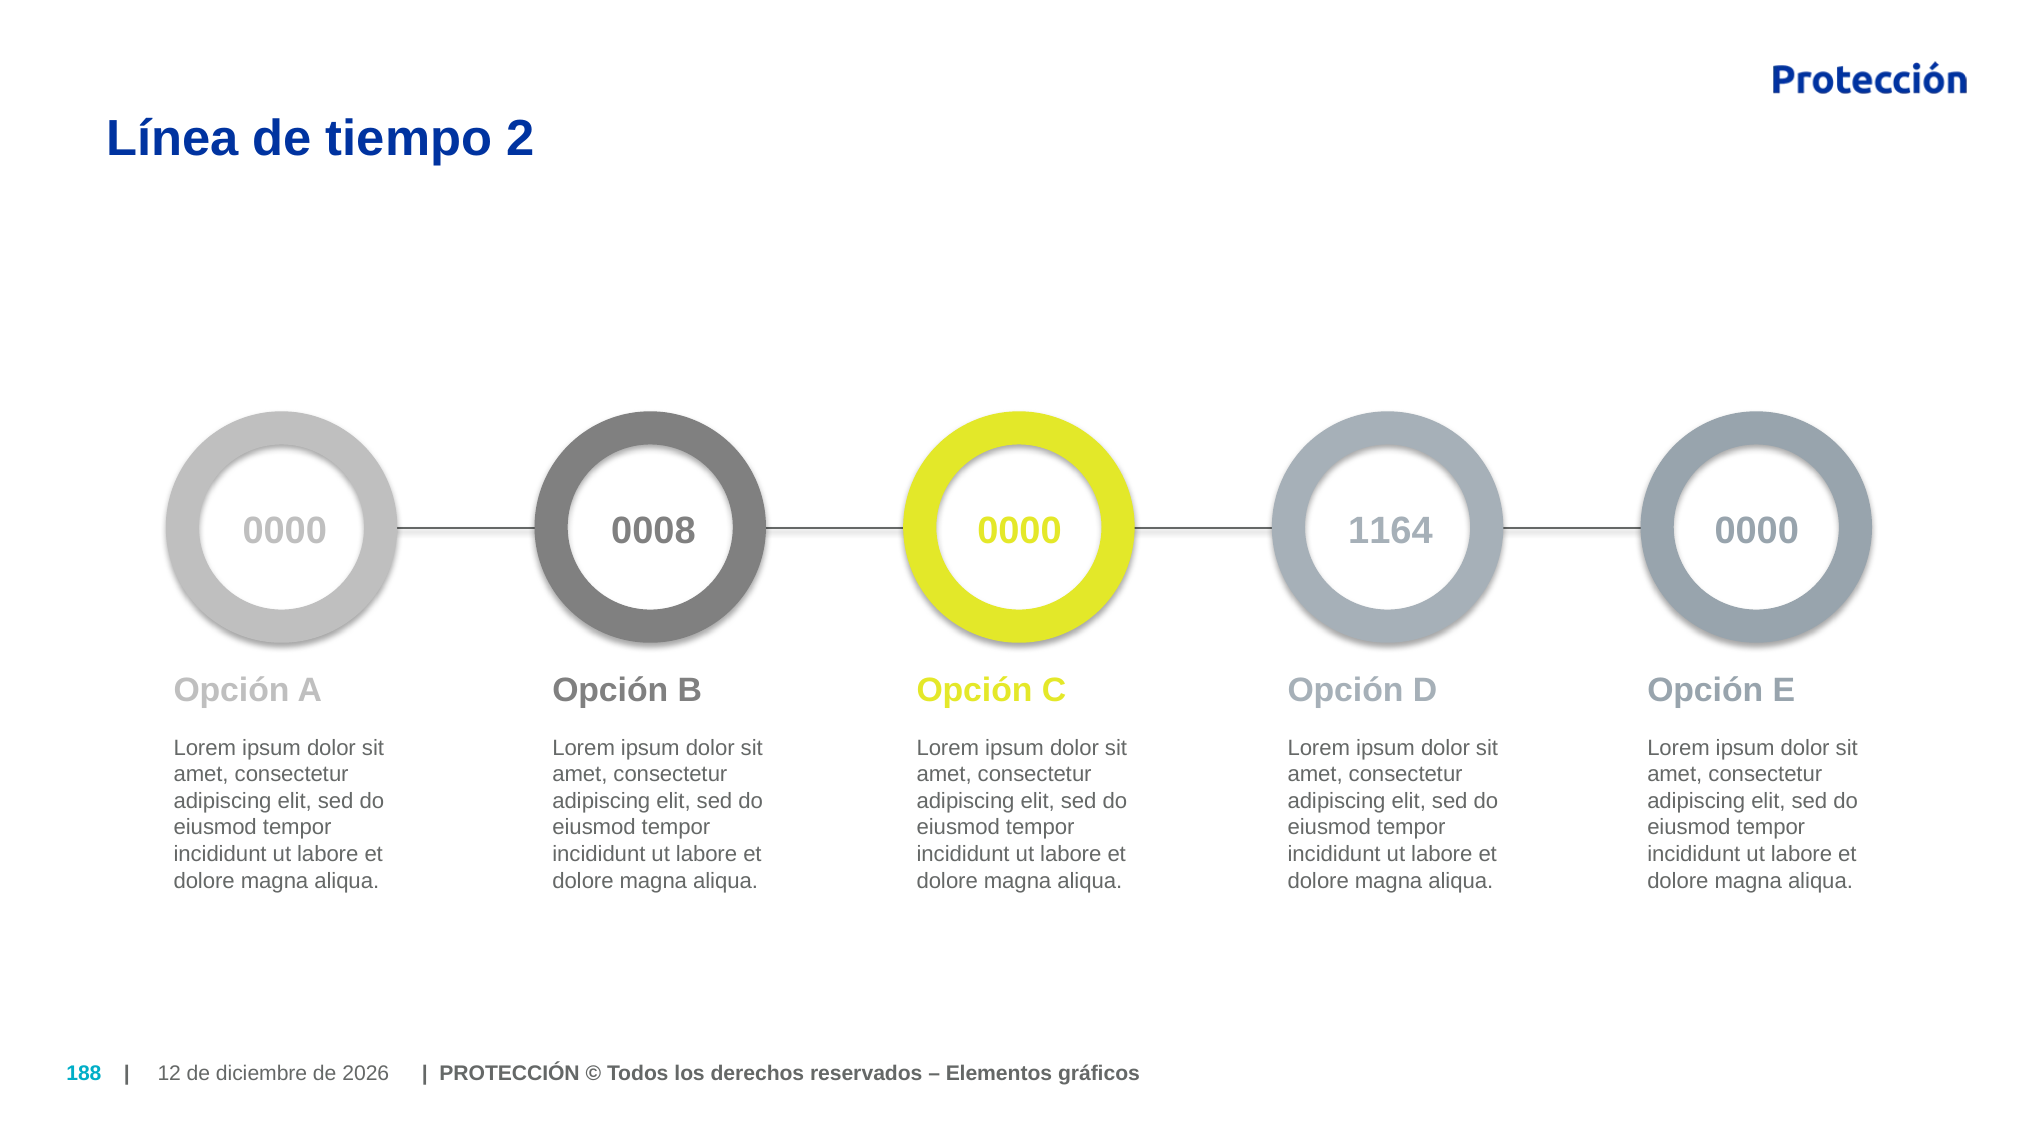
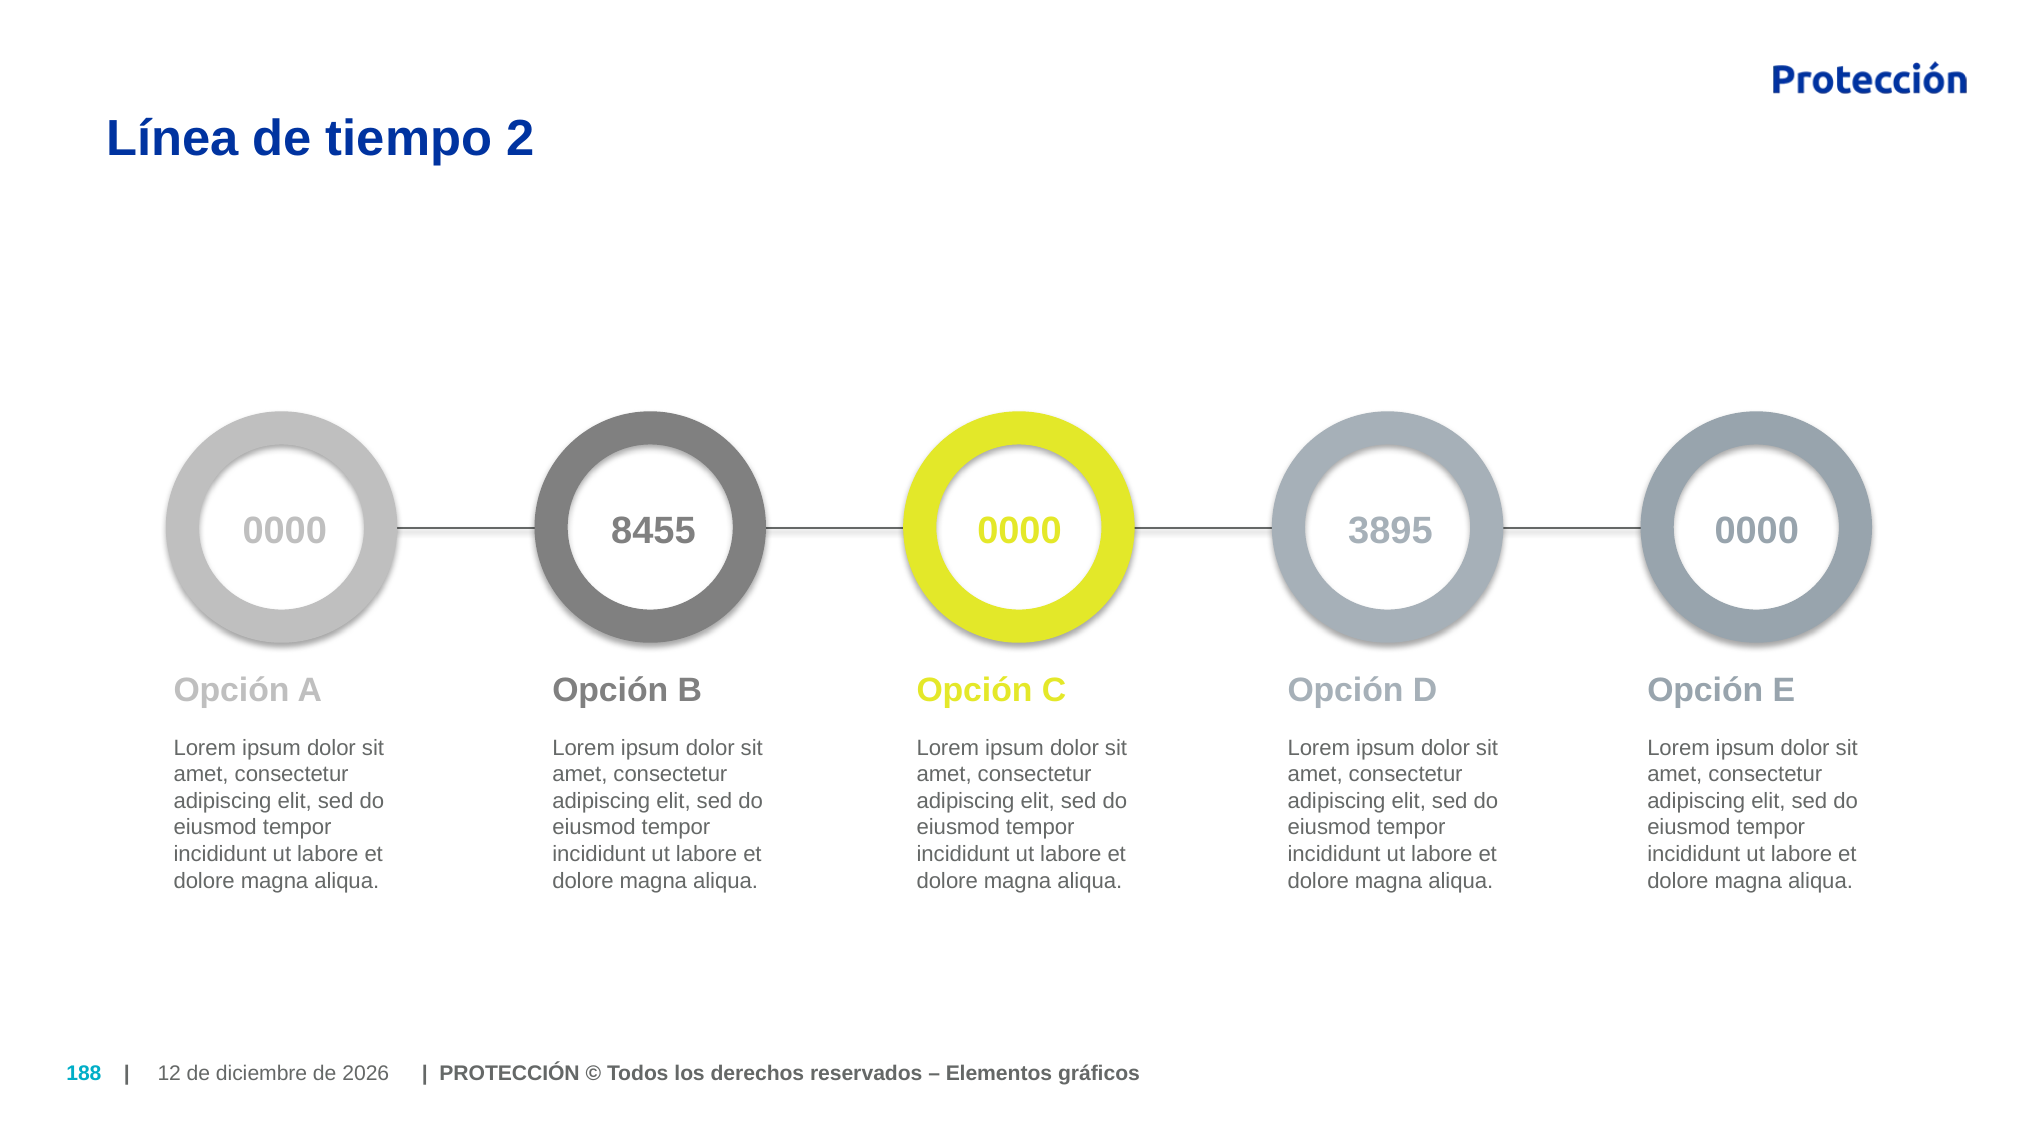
0008: 0008 -> 8455
1164: 1164 -> 3895
